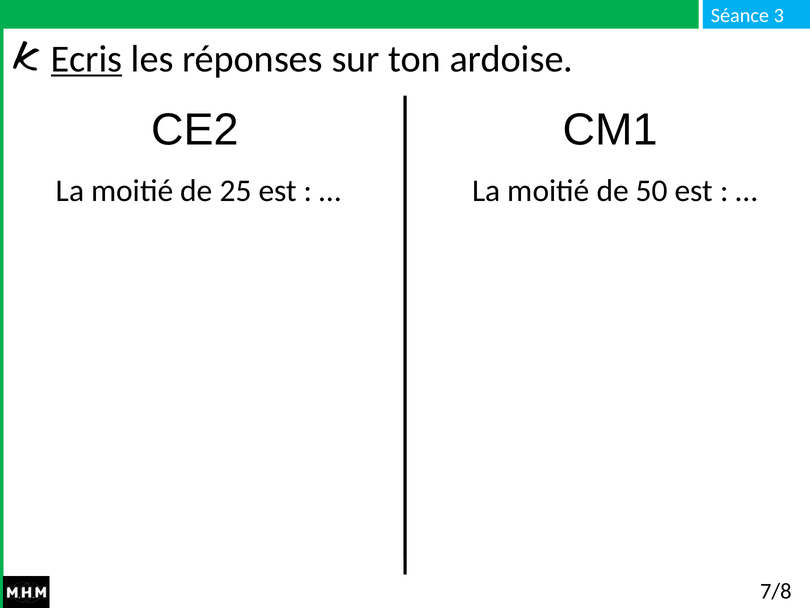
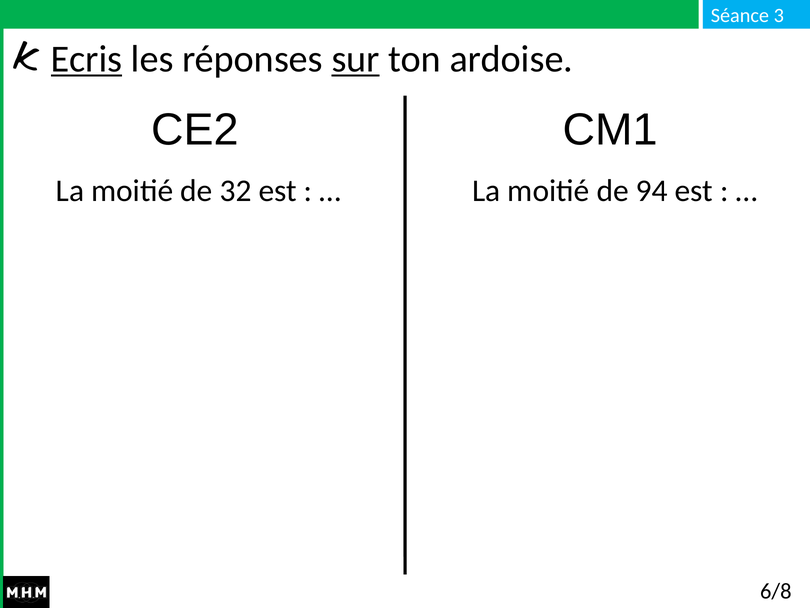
sur underline: none -> present
25: 25 -> 32
50: 50 -> 94
7/8: 7/8 -> 6/8
